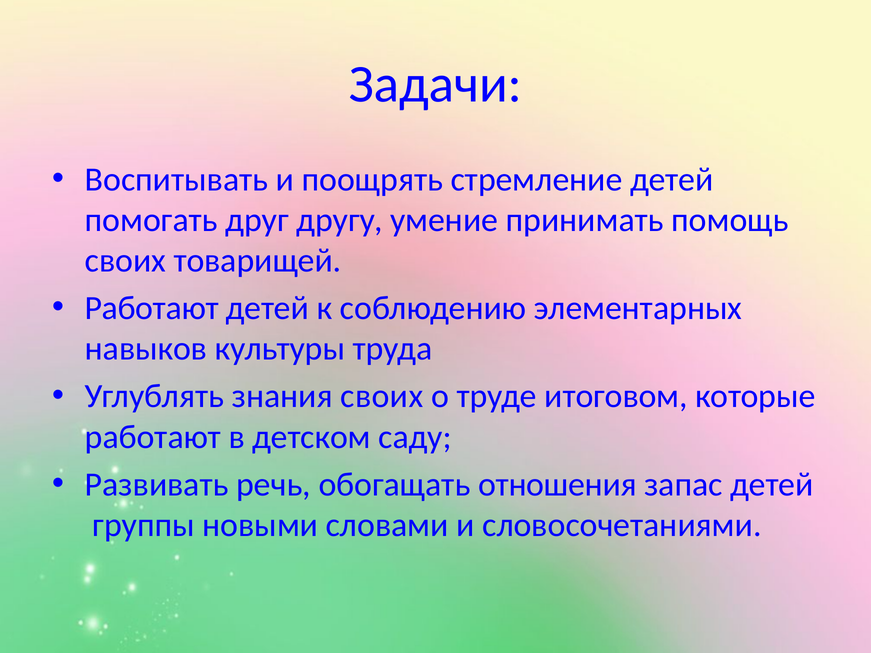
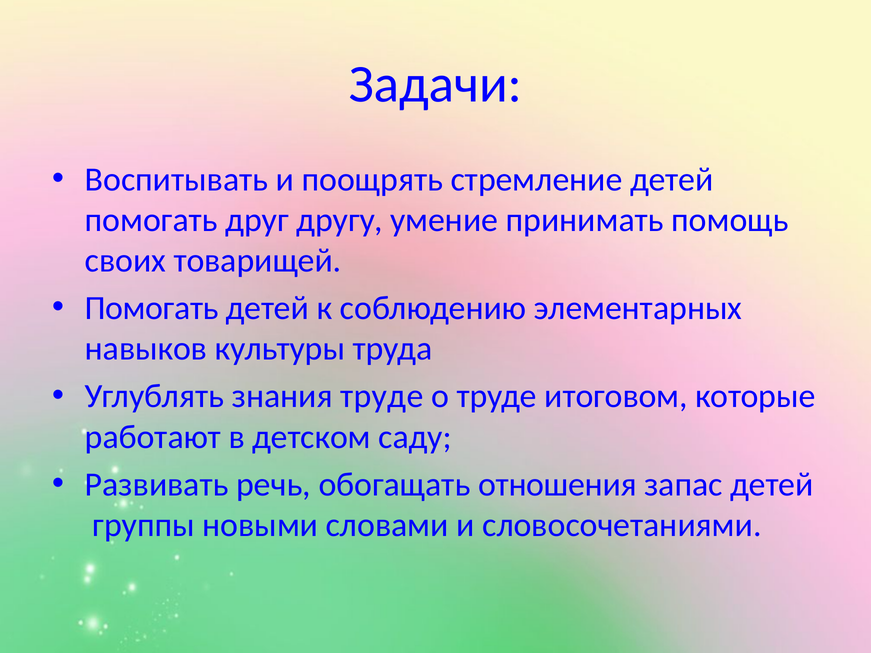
Работают at (152, 308): Работают -> Помогать
знания своих: своих -> труде
